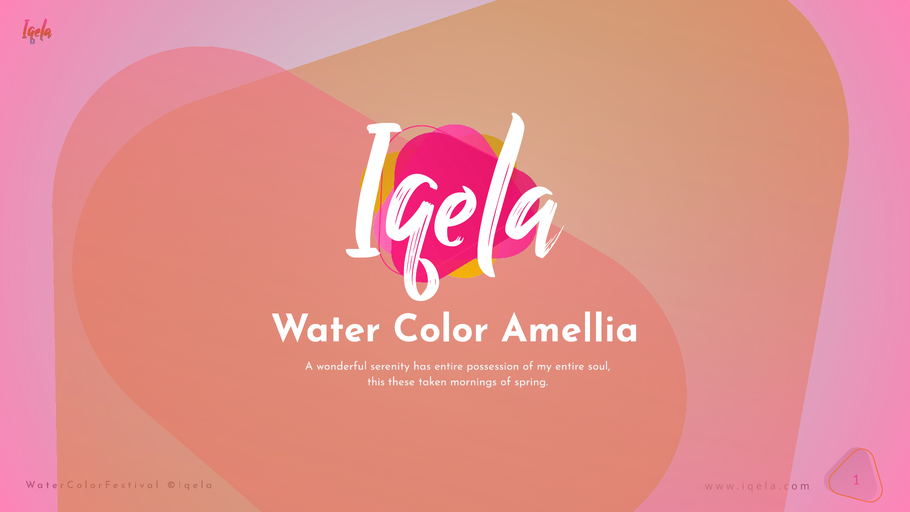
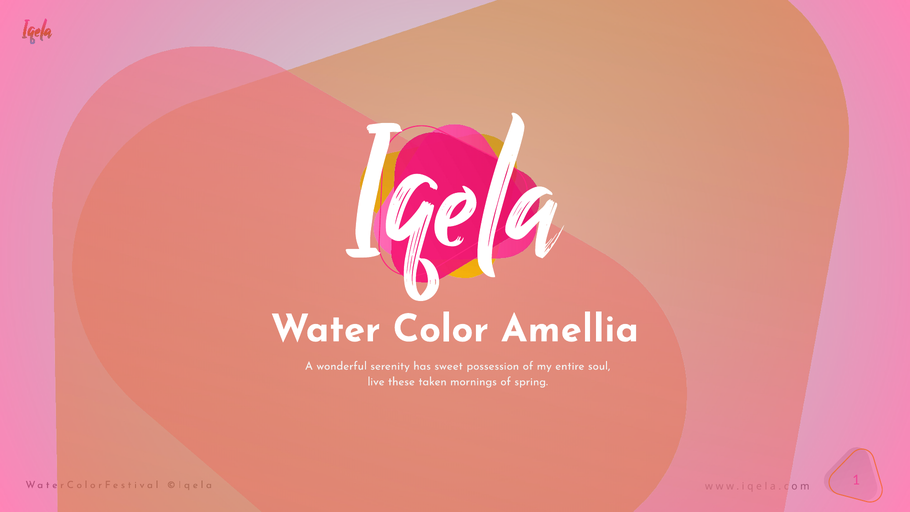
has entire: entire -> sweet
this: this -> live
